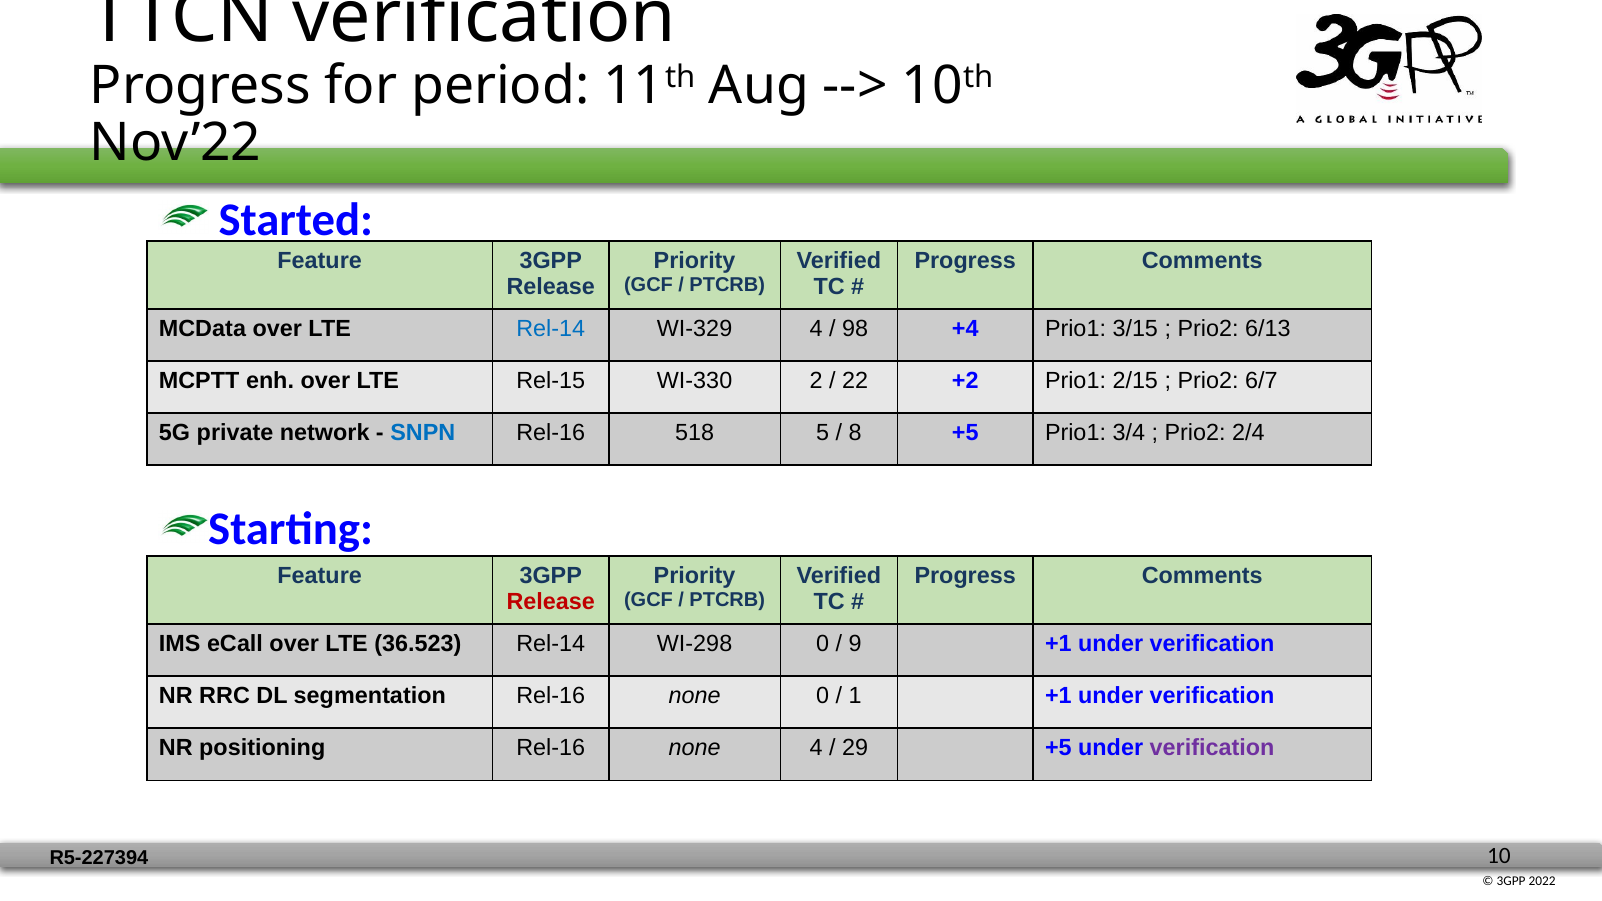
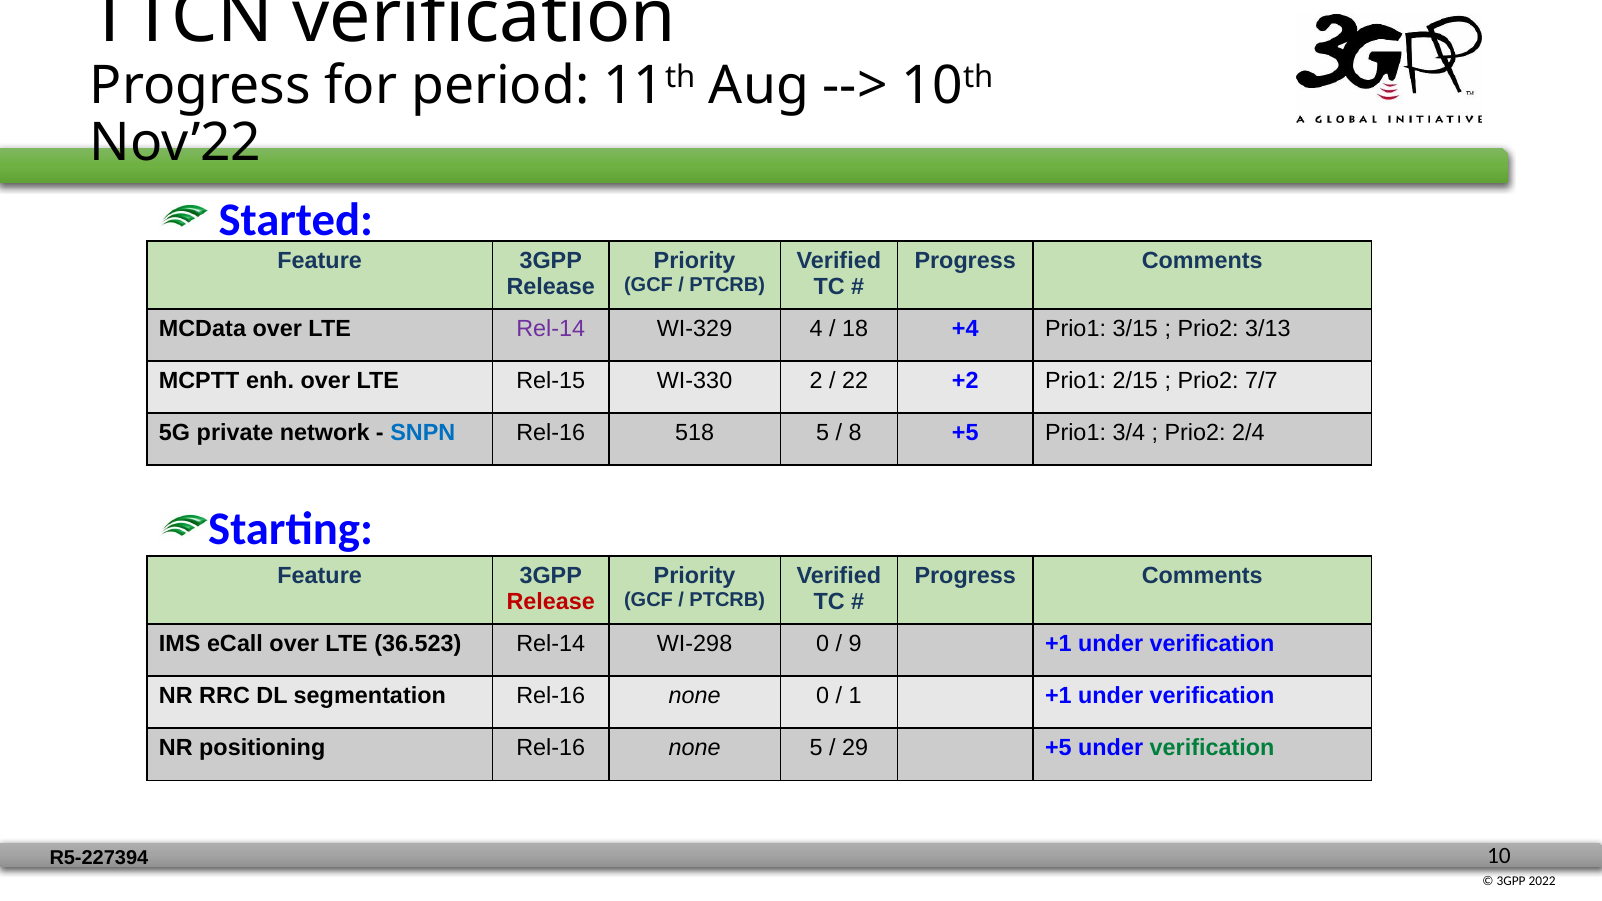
Rel-14 at (551, 328) colour: blue -> purple
98: 98 -> 18
6/13: 6/13 -> 3/13
6/7: 6/7 -> 7/7
none 4: 4 -> 5
verification at (1212, 748) colour: purple -> green
